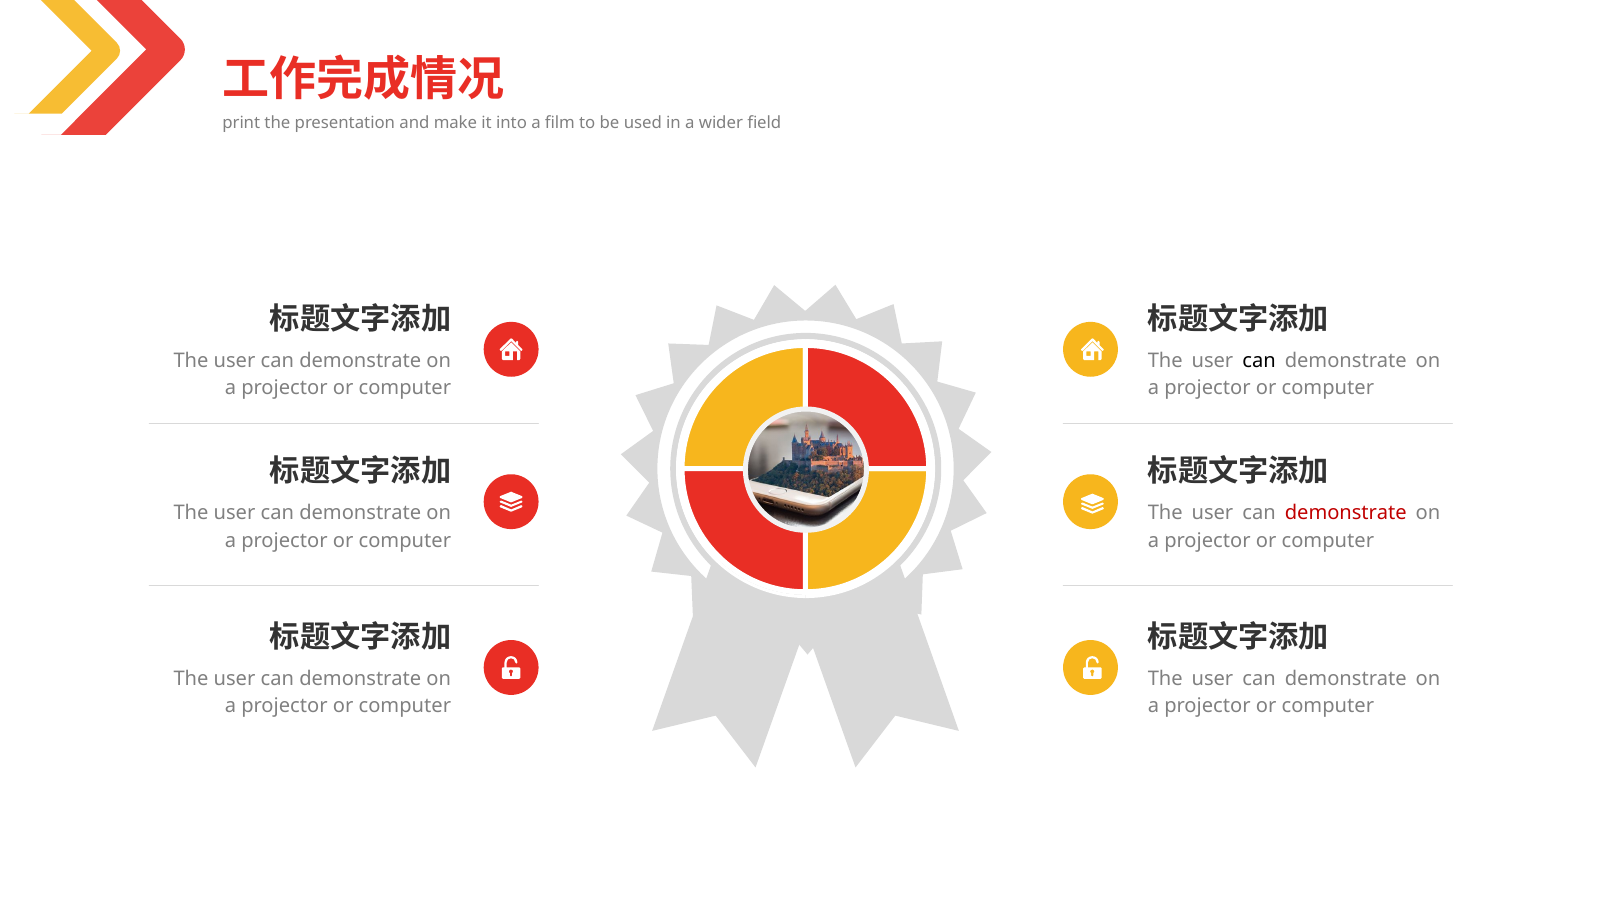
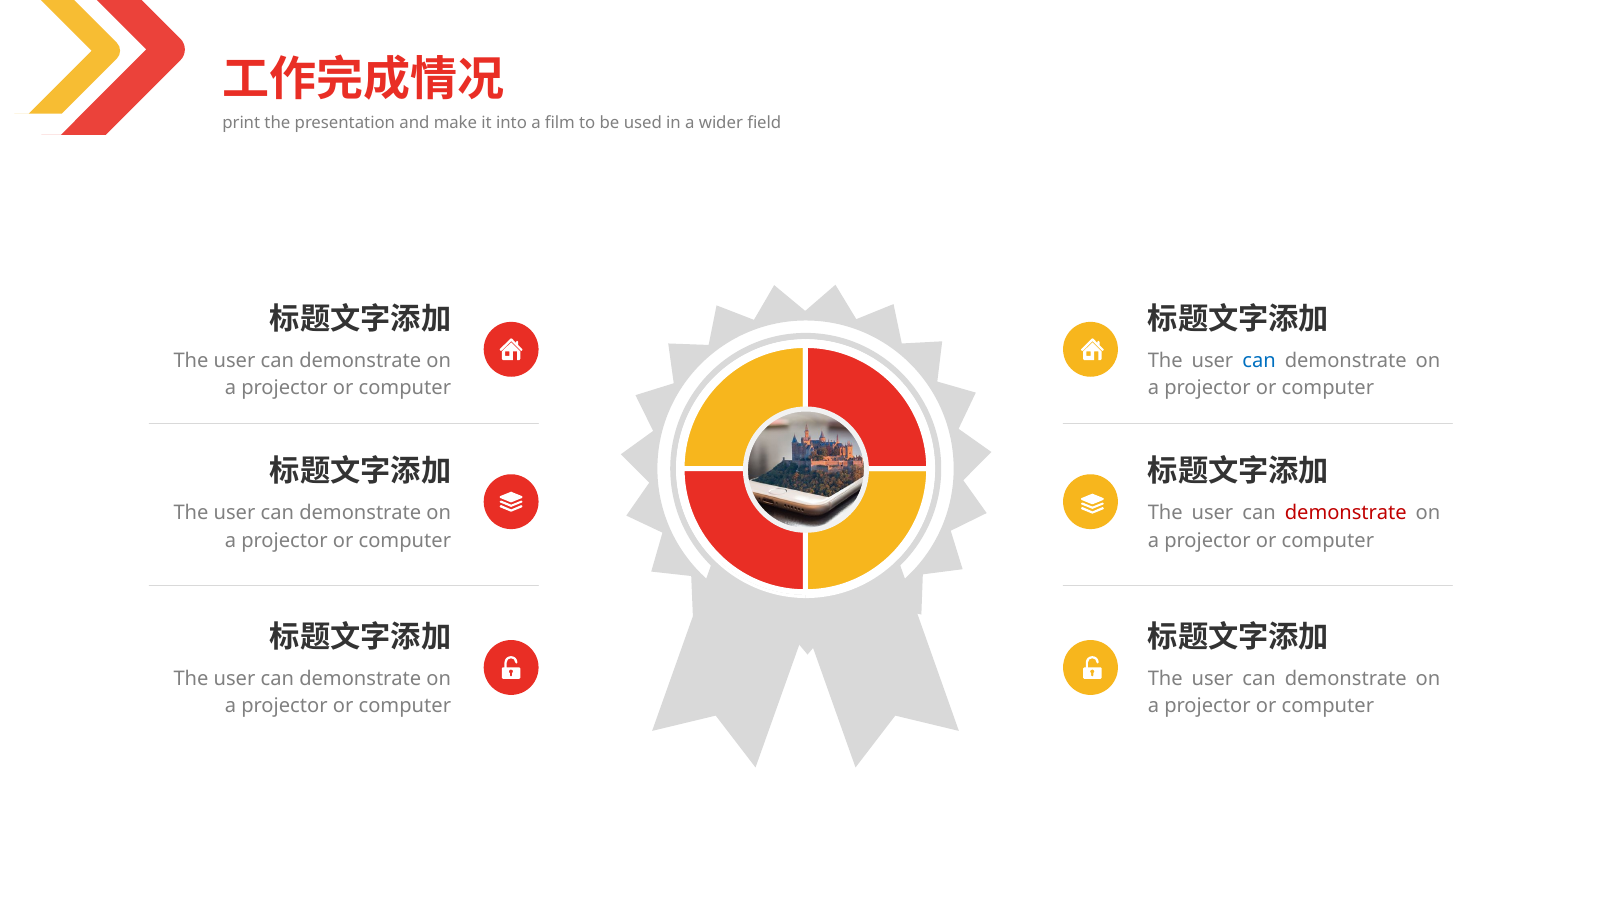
can at (1259, 360) colour: black -> blue
